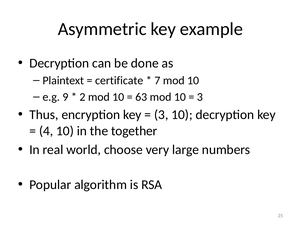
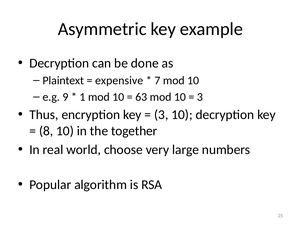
certificate: certificate -> expensive
2: 2 -> 1
4: 4 -> 8
